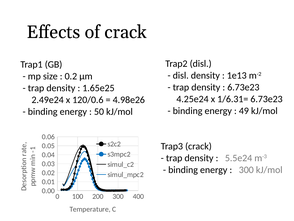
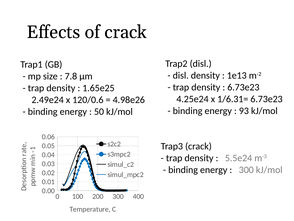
0.2: 0.2 -> 7.8
49: 49 -> 93
